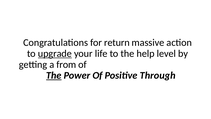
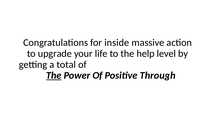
return: return -> inside
upgrade underline: present -> none
from: from -> total
